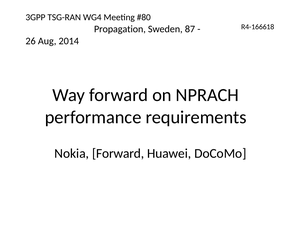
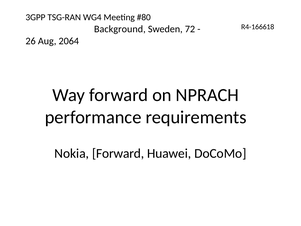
Propagation: Propagation -> Background
87: 87 -> 72
2014: 2014 -> 2064
